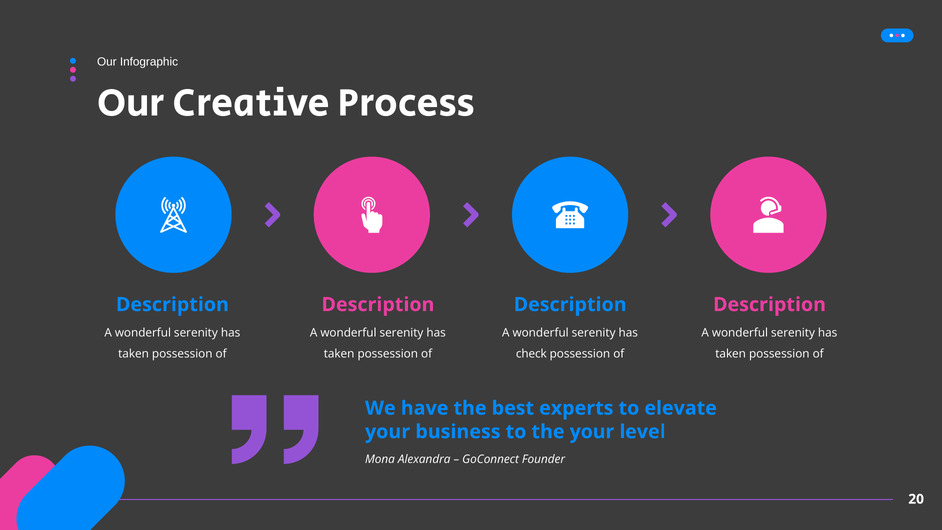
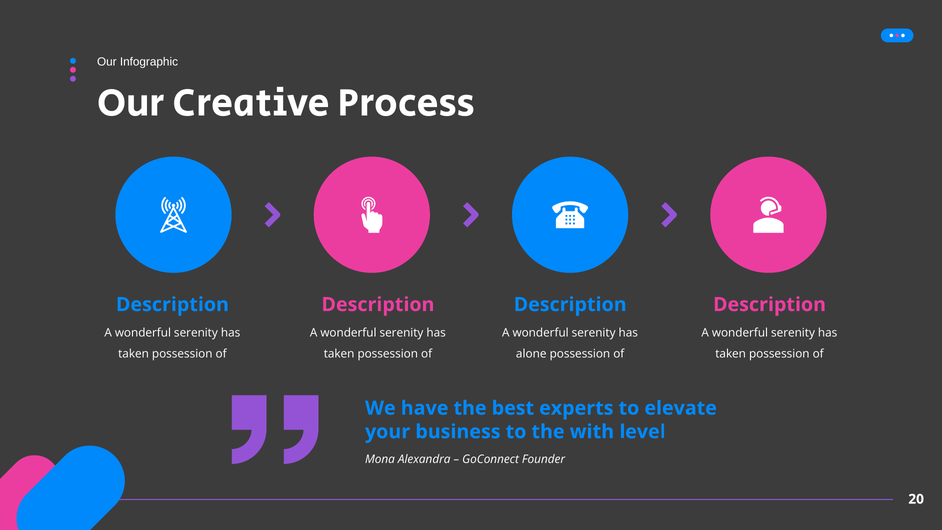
check: check -> alone
the your: your -> with
